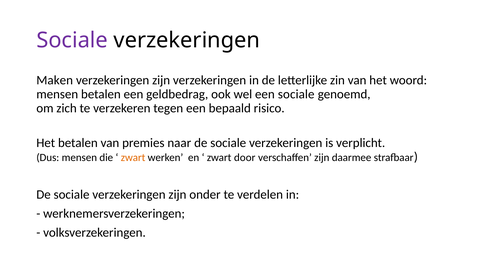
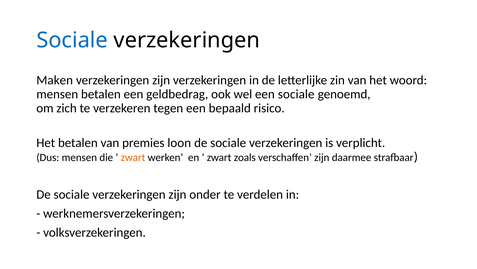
Sociale at (72, 40) colour: purple -> blue
naar: naar -> loon
door: door -> zoals
